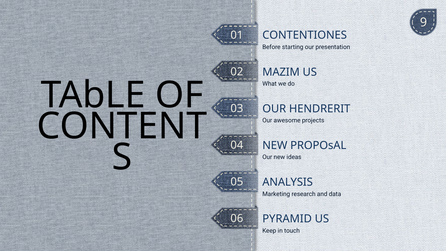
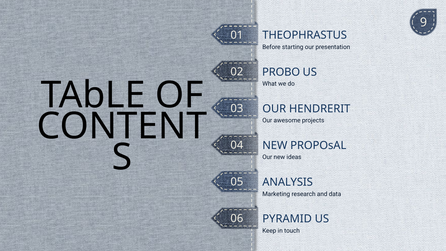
CONTENTIONES: CONTENTIONES -> THEOPHRASTUS
MAZIM: MAZIM -> PROBO
